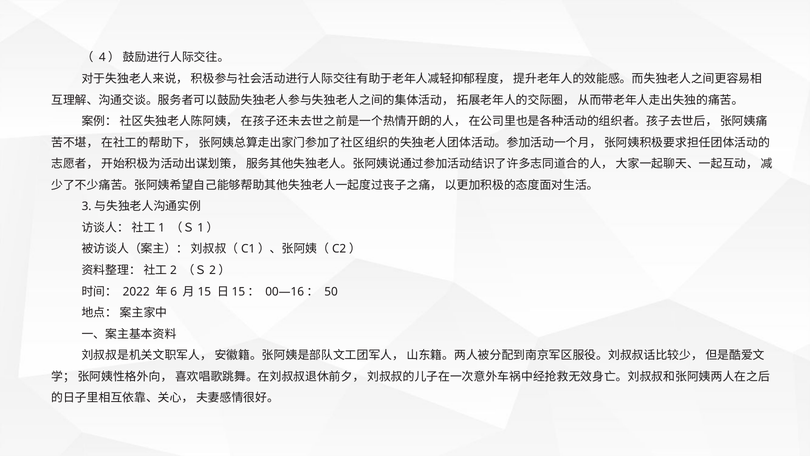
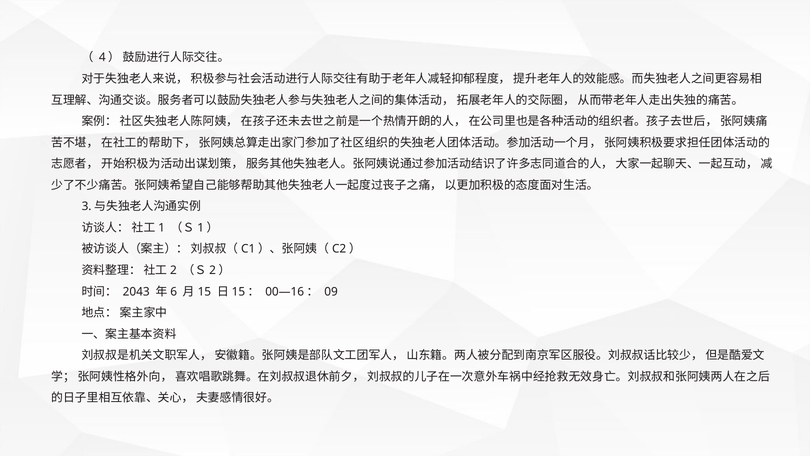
2022: 2022 -> 2043
50: 50 -> 09
